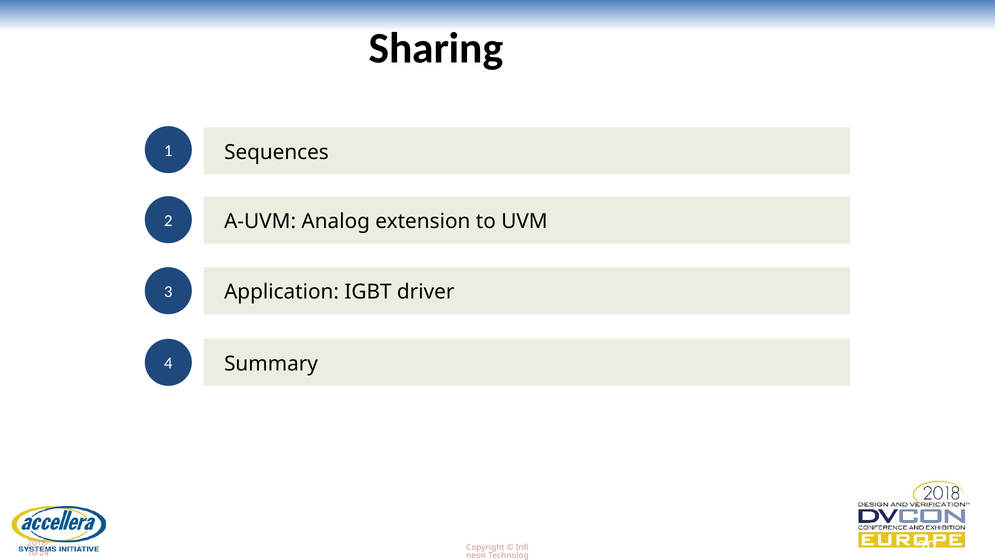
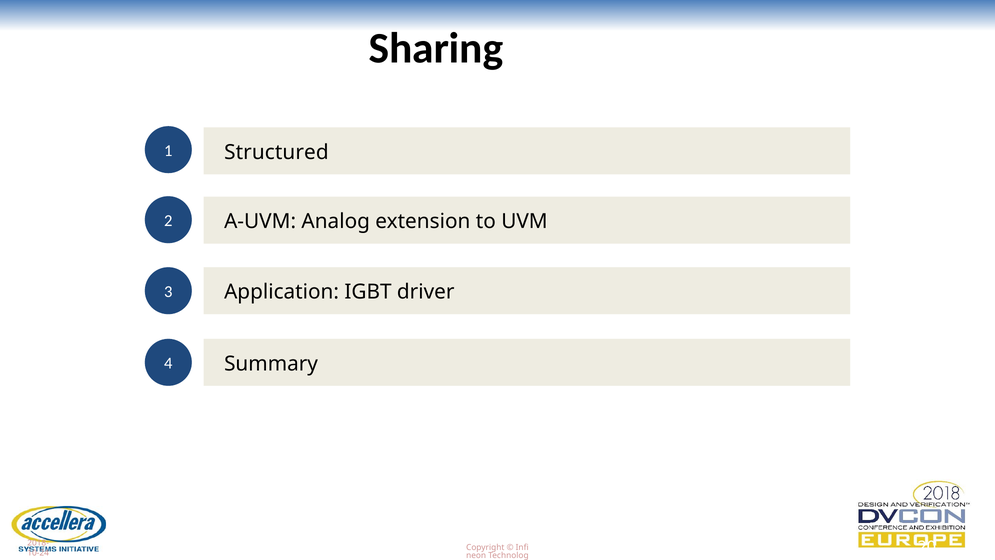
Sequences: Sequences -> Structured
